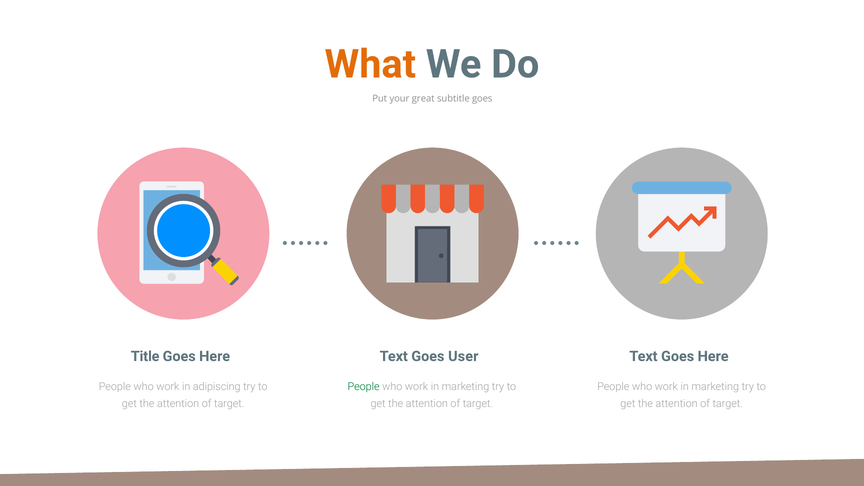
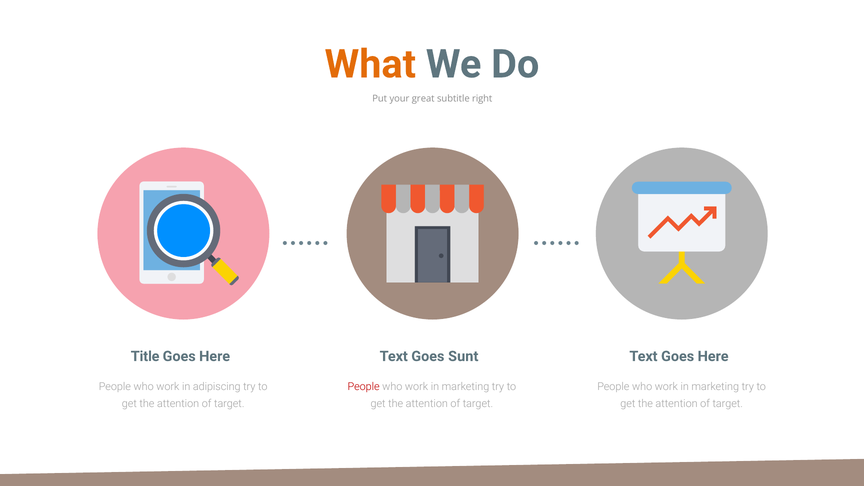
subtitle goes: goes -> right
User: User -> Sunt
People at (364, 387) colour: green -> red
